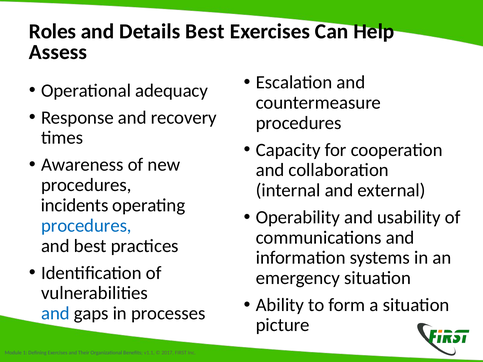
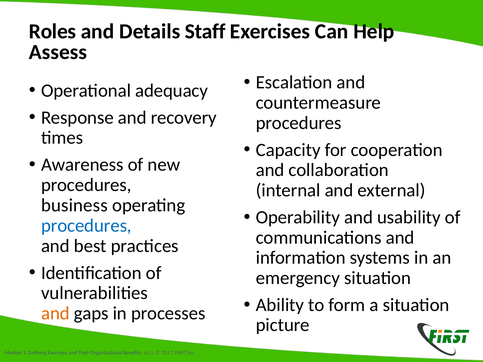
Details Best: Best -> Staff
incidents: incidents -> business
and at (55, 314) colour: blue -> orange
